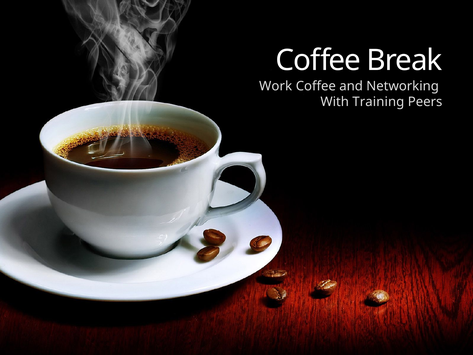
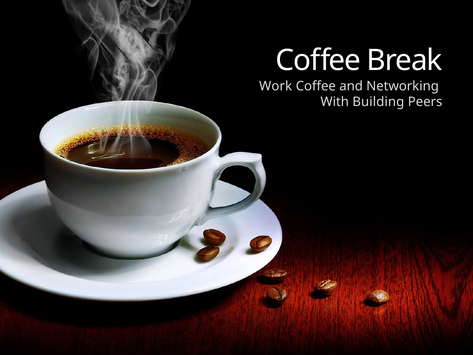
Training: Training -> Building
